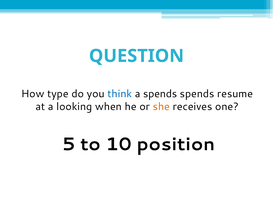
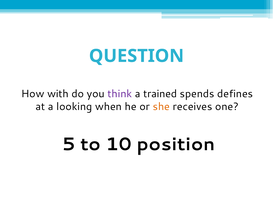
type: type -> with
think colour: blue -> purple
a spends: spends -> trained
resume: resume -> defines
